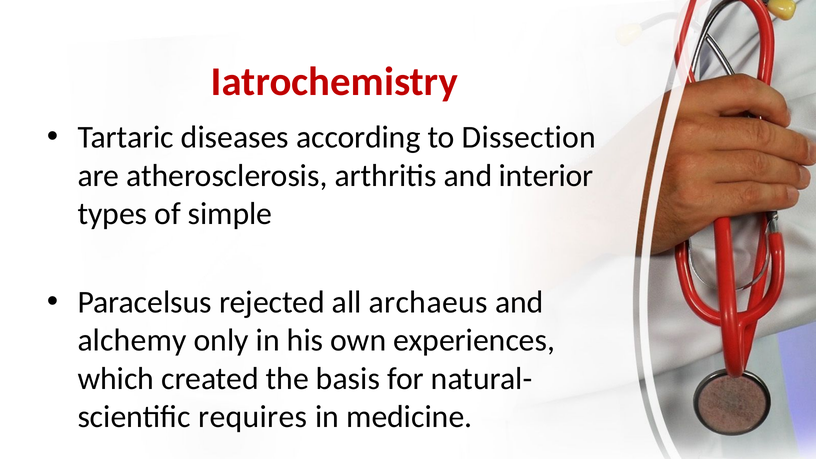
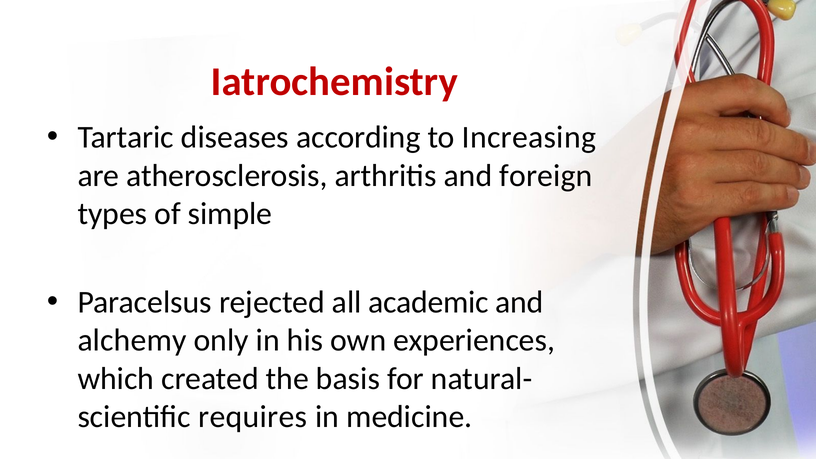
Dissection: Dissection -> Increasing
interior: interior -> foreign
archaeus: archaeus -> academic
